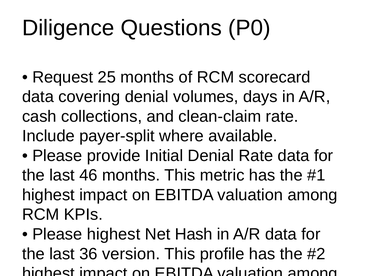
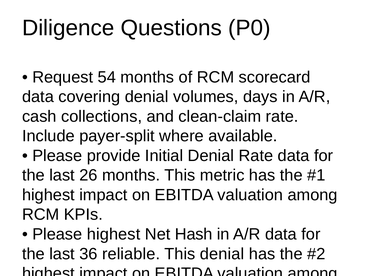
25: 25 -> 54
46: 46 -> 26
version: version -> reliable
This profile: profile -> denial
